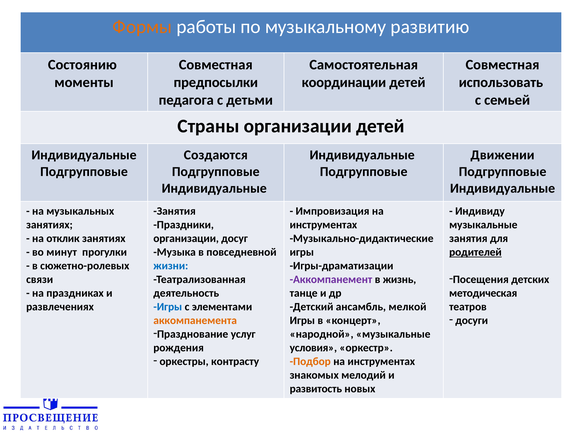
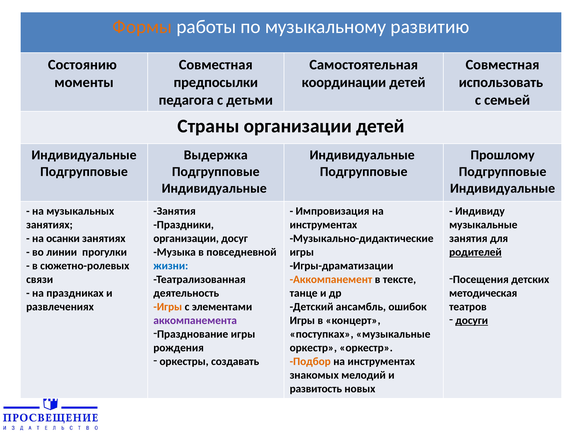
Создаются: Создаются -> Выдержка
Движении: Движении -> Прошлому
отклик: отклик -> осанки
минут: минут -> линии
Аккомпанемент colour: purple -> orange
жизнь: жизнь -> тексте
Игры at (168, 307) colour: blue -> orange
мелкой: мелкой -> ошибок
досуги underline: none -> present
аккомпанемента colour: orange -> purple
Празднование услуг: услуг -> игры
народной: народной -> поступках
условия at (313, 348): условия -> оркестр
контрасту: контрасту -> создавать
